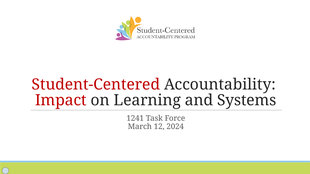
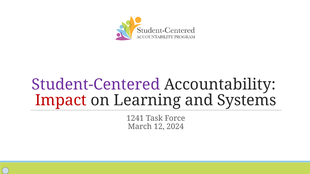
Student-Centered colour: red -> purple
